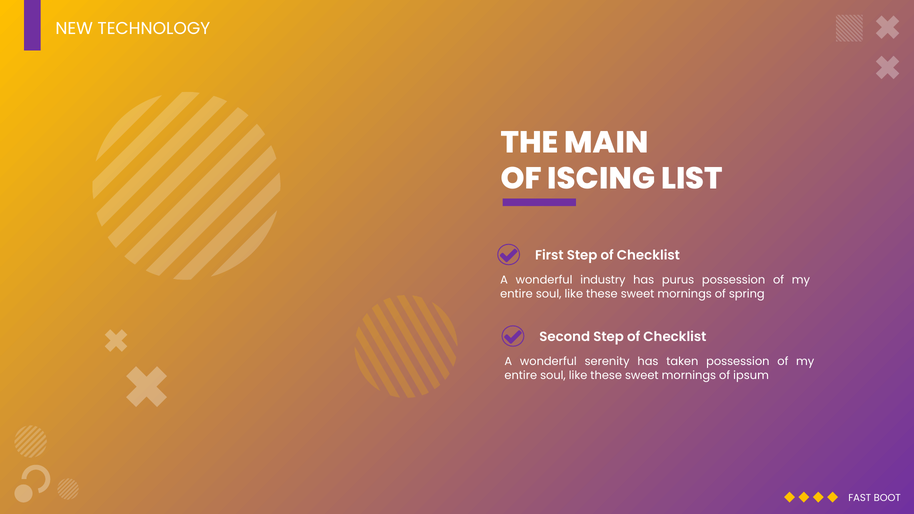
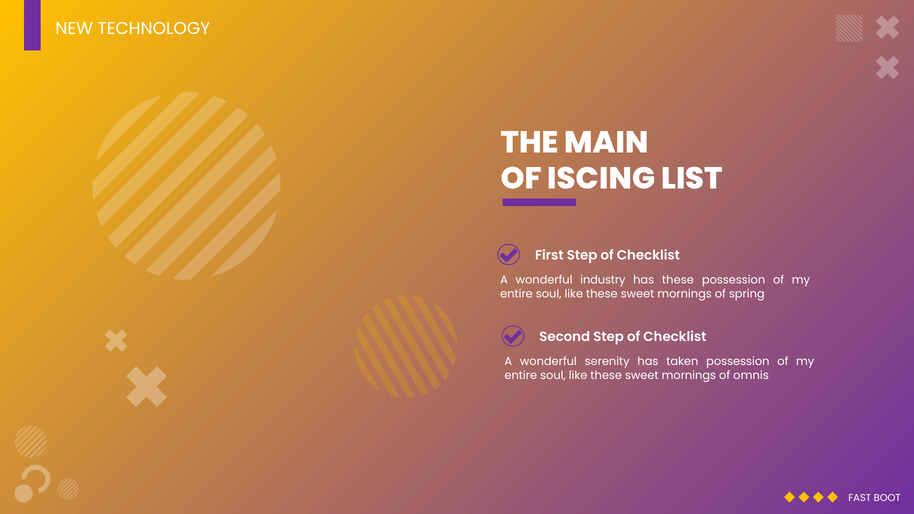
has purus: purus -> these
ipsum: ipsum -> omnis
